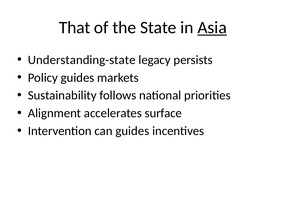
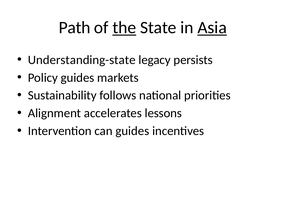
That: That -> Path
the underline: none -> present
surface: surface -> lessons
